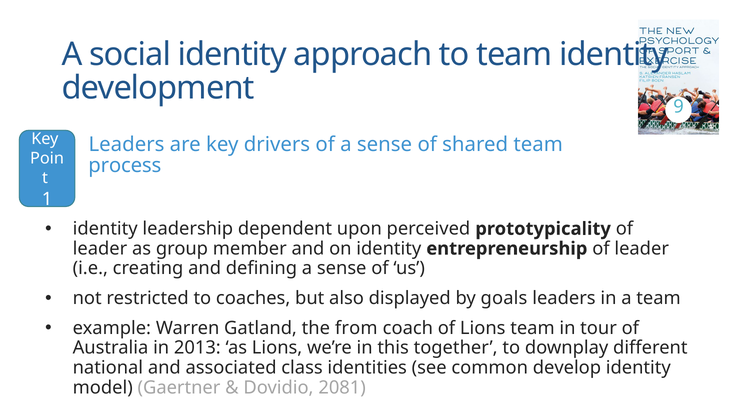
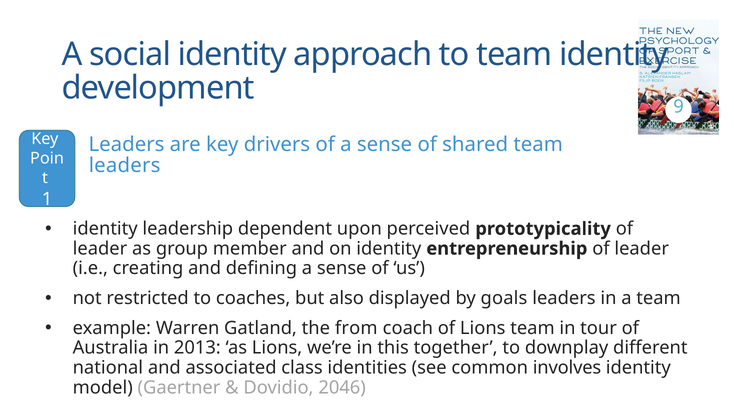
process at (125, 166): process -> leaders
develop: develop -> involves
2081: 2081 -> 2046
